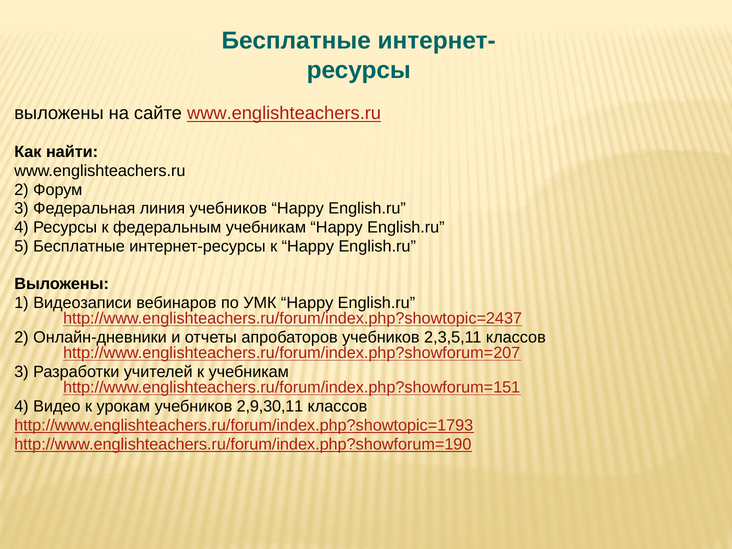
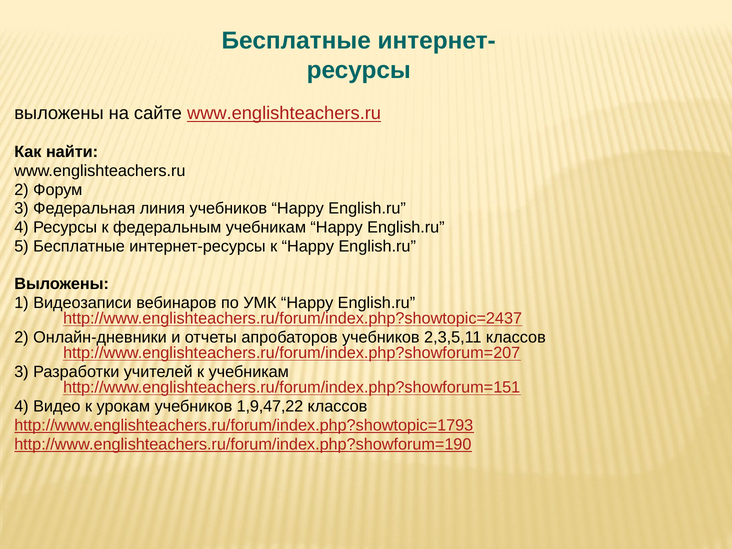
2,9,30,11: 2,9,30,11 -> 1,9,47,22
